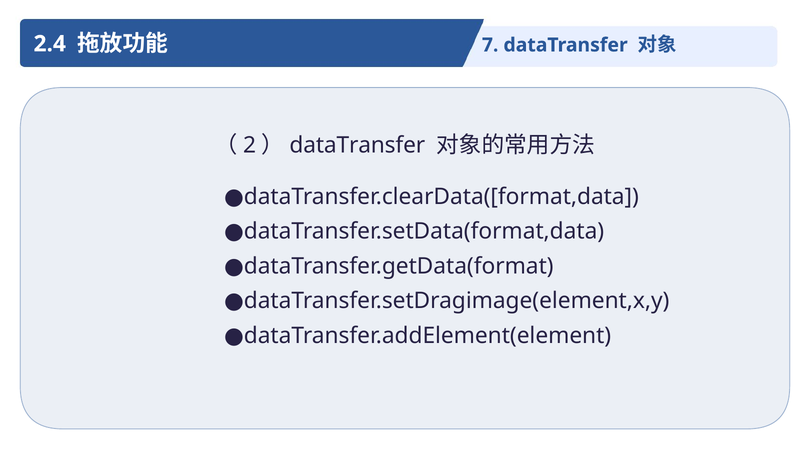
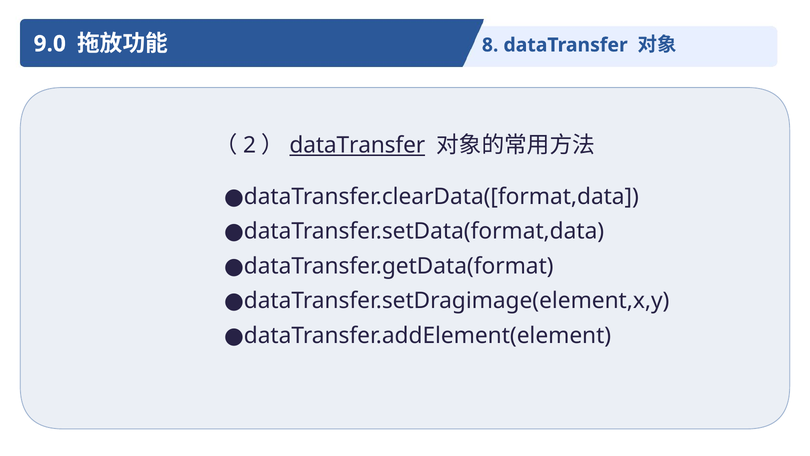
2.4: 2.4 -> 9.0
7: 7 -> 8
dataTransfer at (357, 145) underline: none -> present
